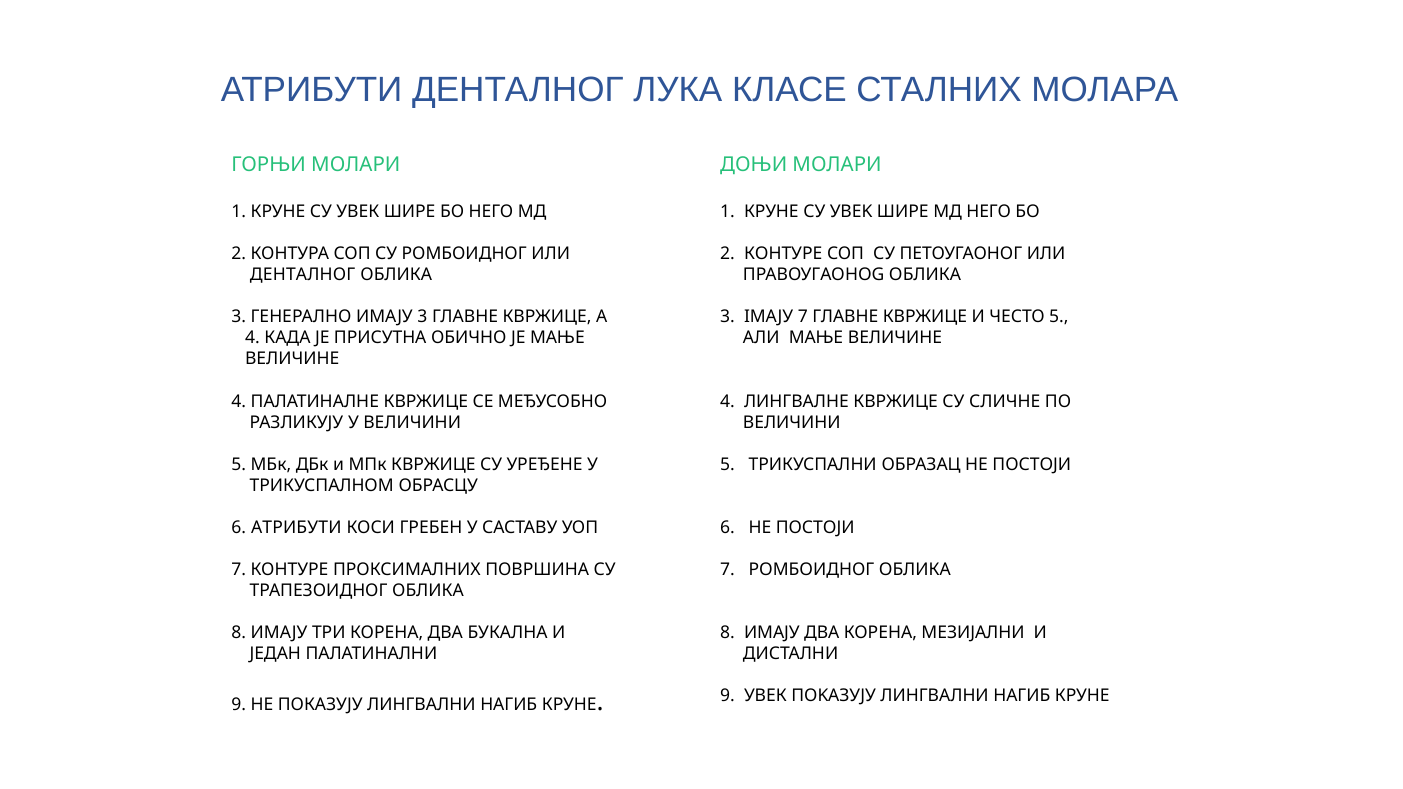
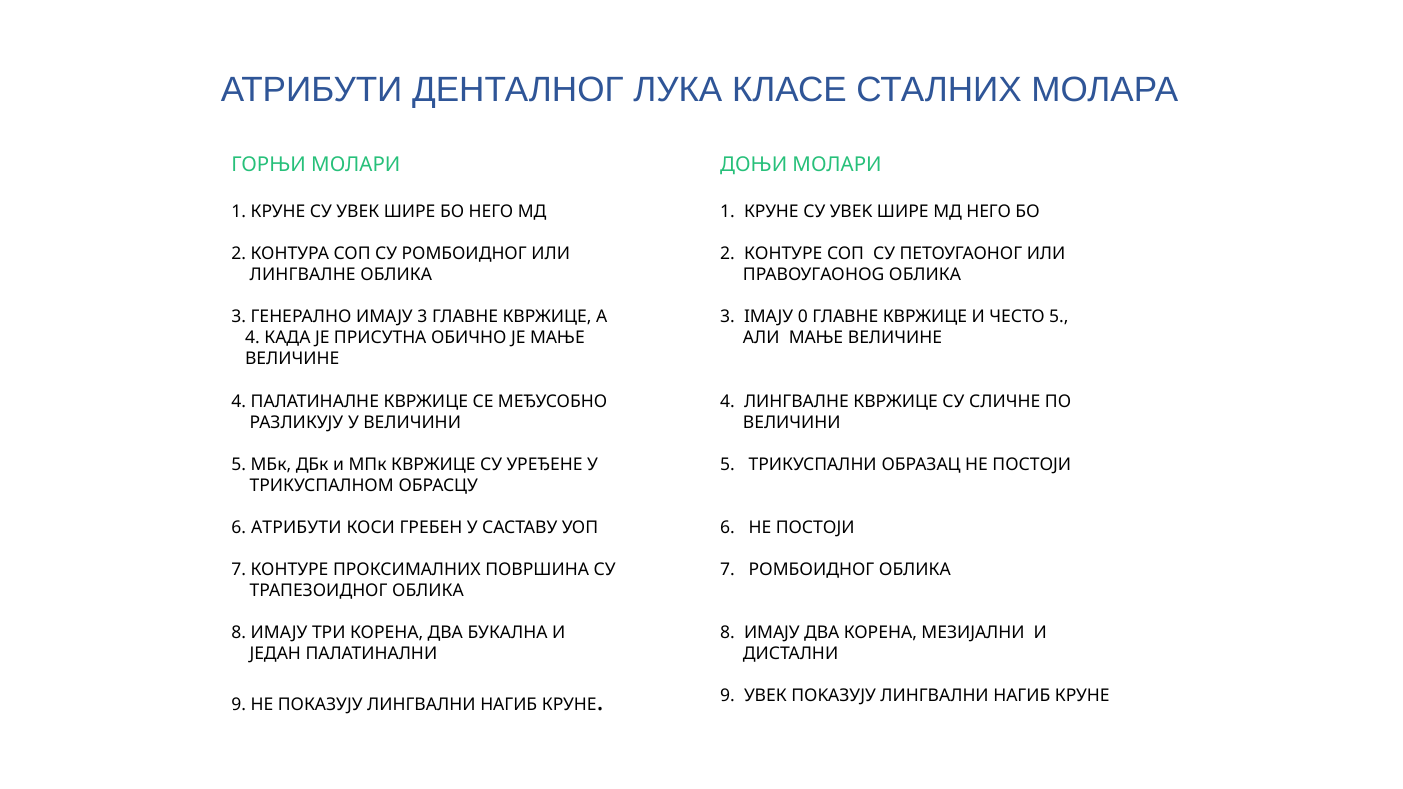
ДЕНТАЛНОГ at (303, 275): ДЕНТАЛНОГ -> ЛИНГВАЛНЕ
IМАЈУ 7: 7 -> 0
